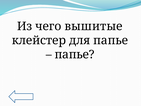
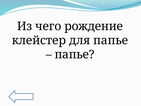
вышитые: вышитые -> рождение
